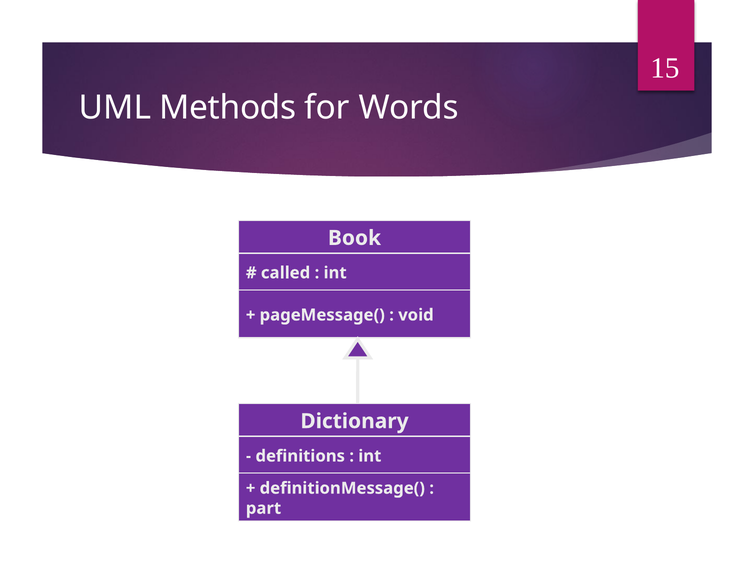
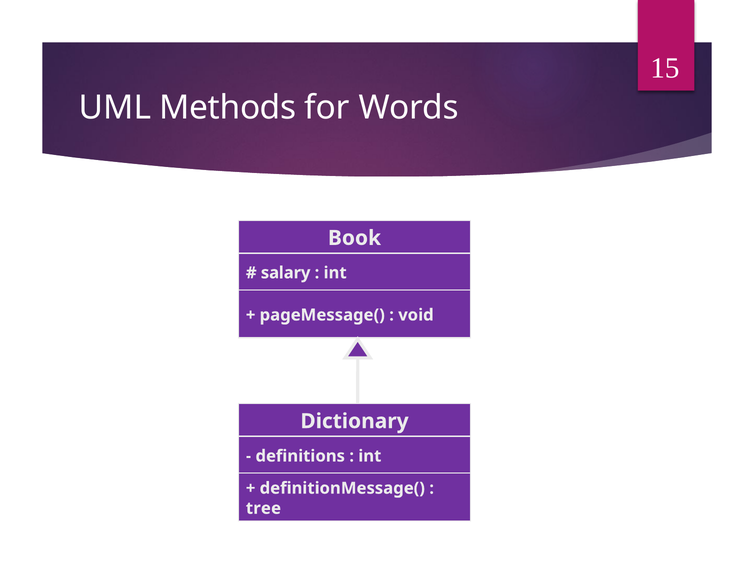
called: called -> salary
part: part -> tree
